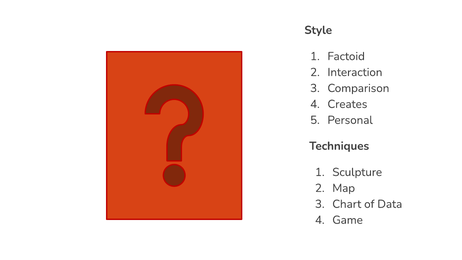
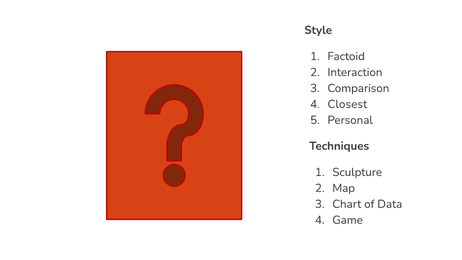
Creates: Creates -> Closest
